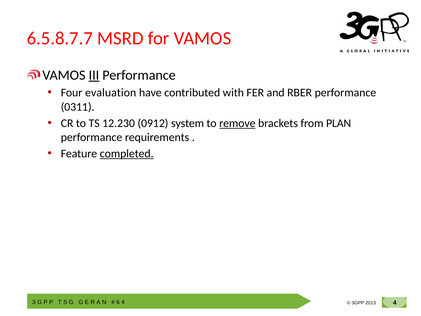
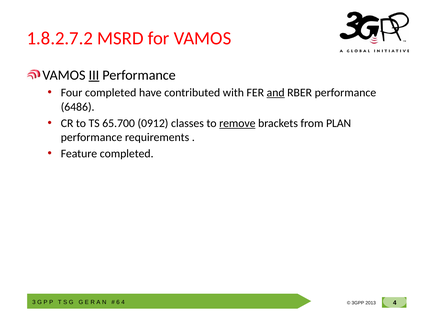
6.5.8.7.7: 6.5.8.7.7 -> 1.8.2.7.2
Four evaluation: evaluation -> completed
and underline: none -> present
0311: 0311 -> 6486
12.230: 12.230 -> 65.700
system: system -> classes
completed at (127, 154) underline: present -> none
